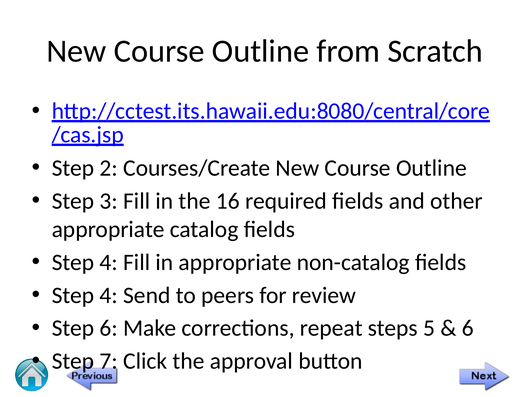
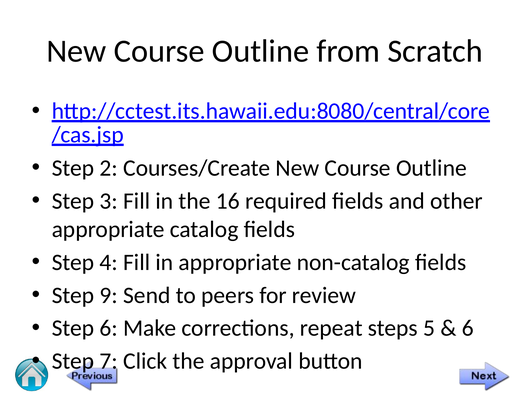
4 at (109, 296): 4 -> 9
